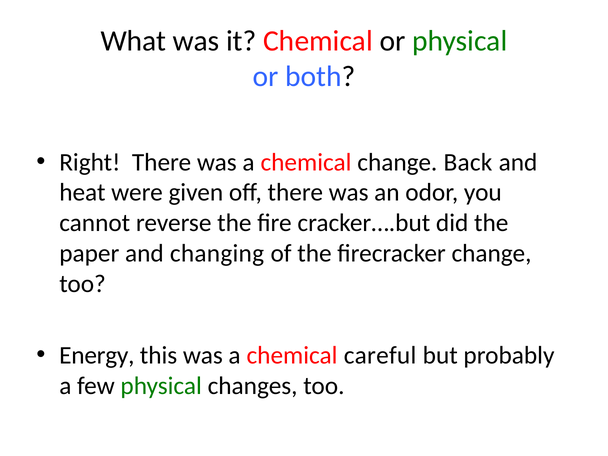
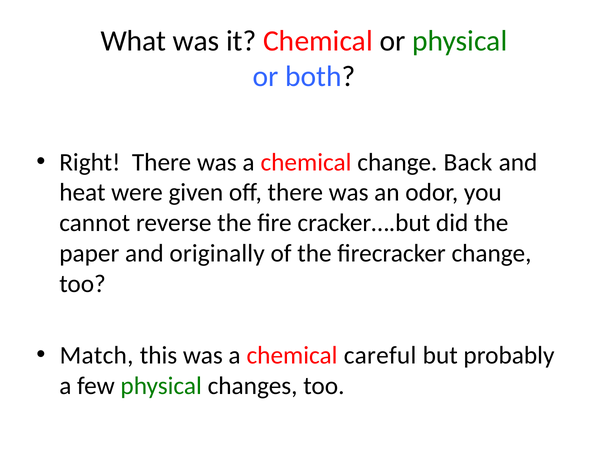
changing: changing -> originally
Energy: Energy -> Match
